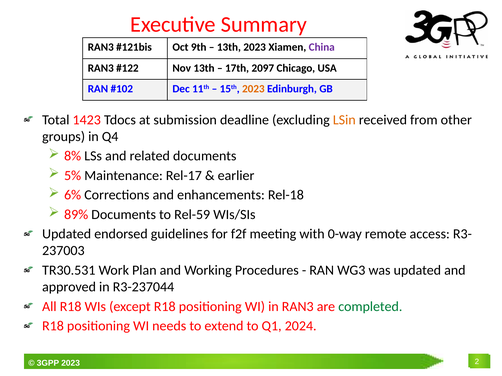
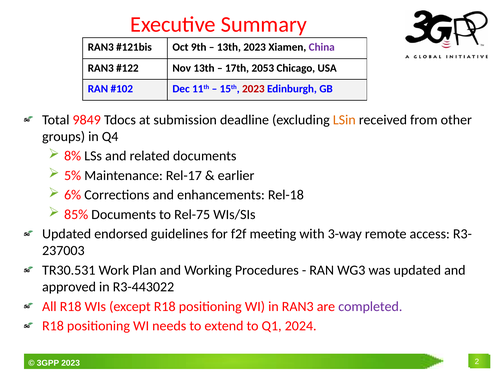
2097: 2097 -> 2053
2023 at (253, 89) colour: orange -> red
1423: 1423 -> 9849
89%: 89% -> 85%
Rel-59: Rel-59 -> Rel-75
0-way: 0-way -> 3-way
R3-237044: R3-237044 -> R3-443022
completed colour: green -> purple
